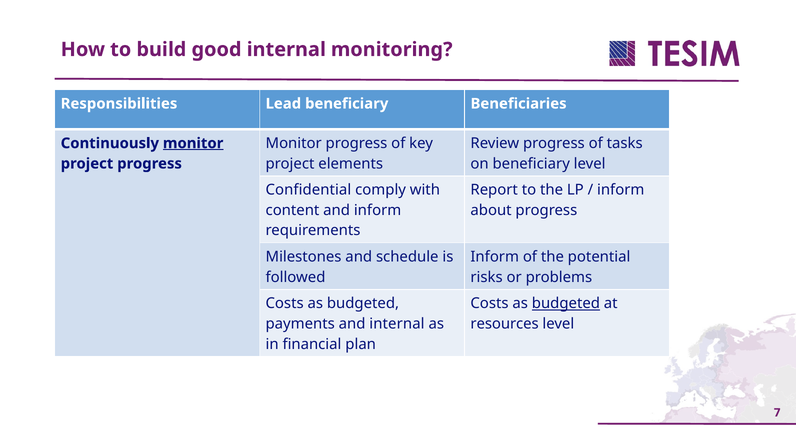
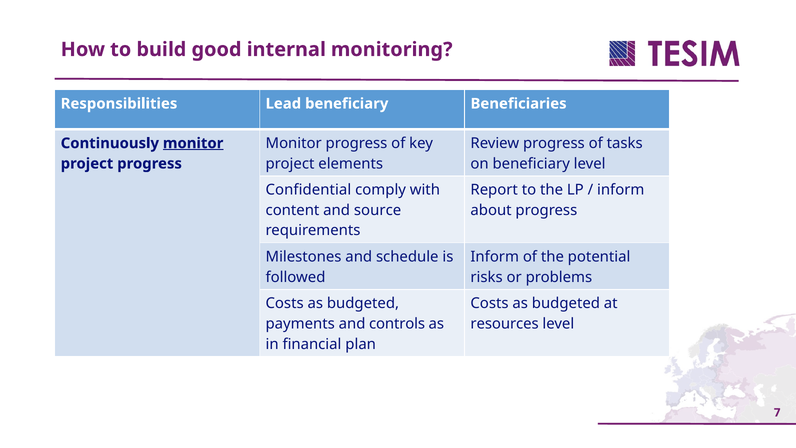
and inform: inform -> source
budgeted at (566, 303) underline: present -> none
and internal: internal -> controls
